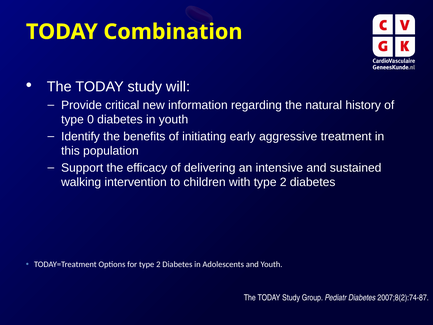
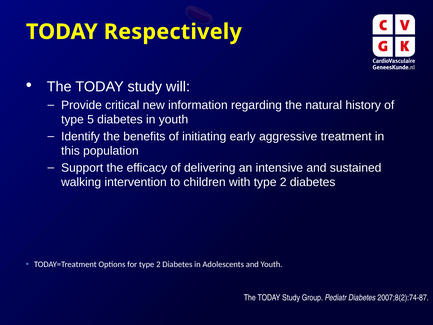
Combination: Combination -> Respectively
0: 0 -> 5
